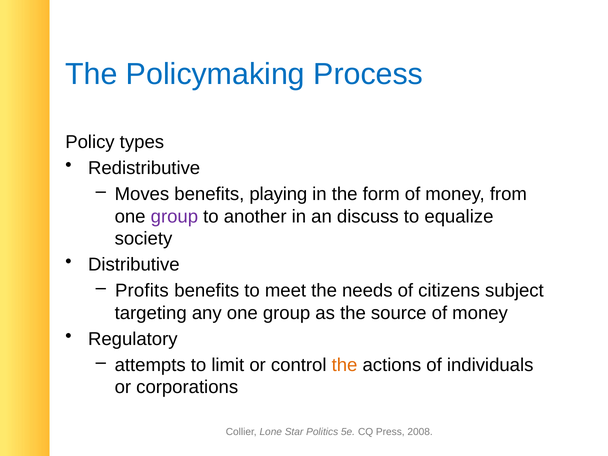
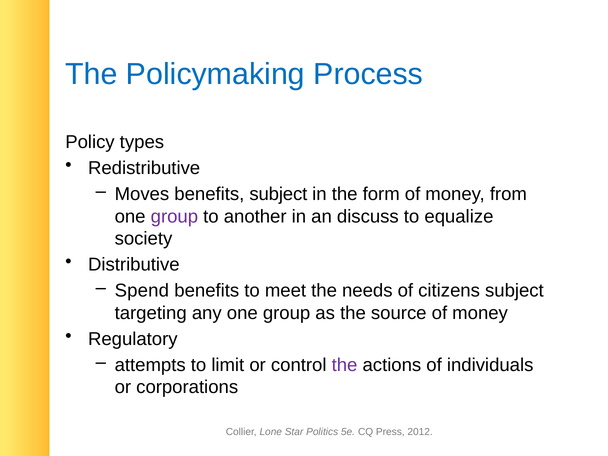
benefits playing: playing -> subject
Profits: Profits -> Spend
the at (345, 365) colour: orange -> purple
2008: 2008 -> 2012
